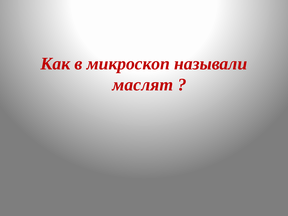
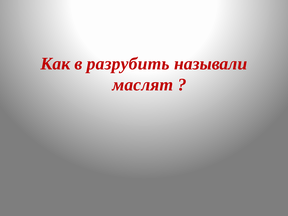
микроскоп: микроскоп -> разрубить
